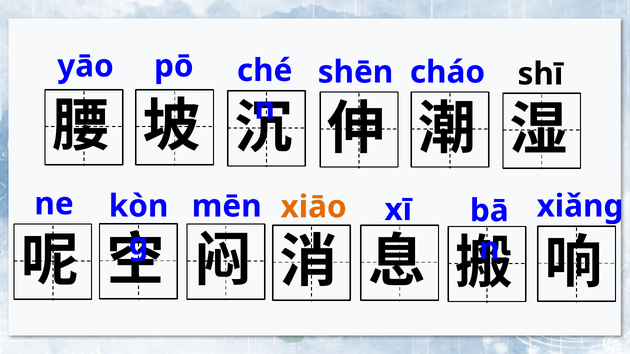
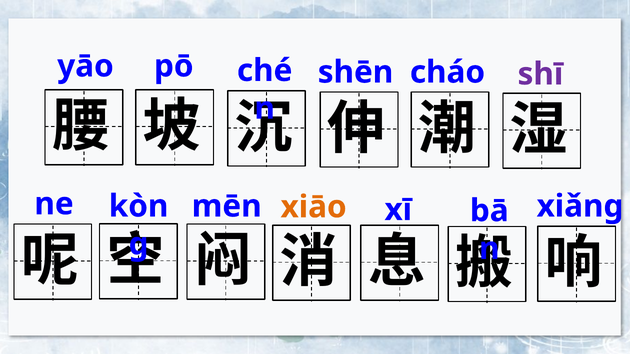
shī colour: black -> purple
